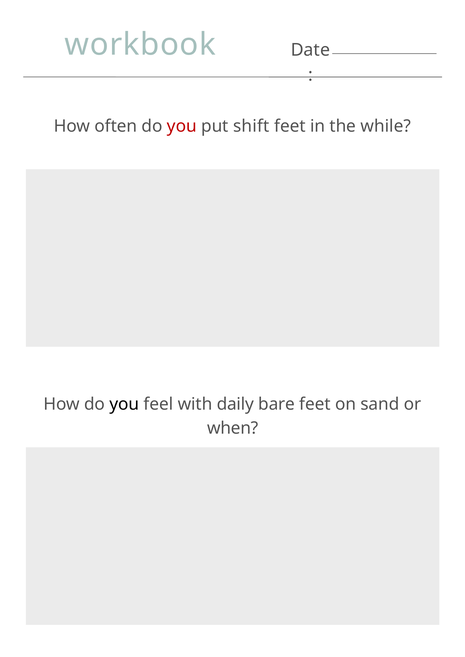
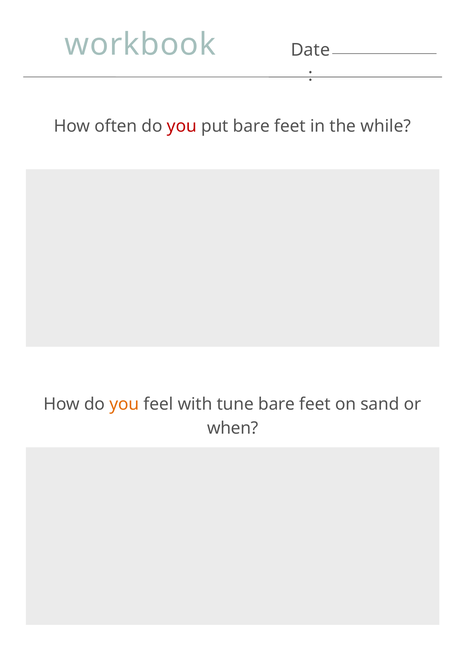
put shift: shift -> bare
you at (124, 405) colour: black -> orange
daily: daily -> tune
